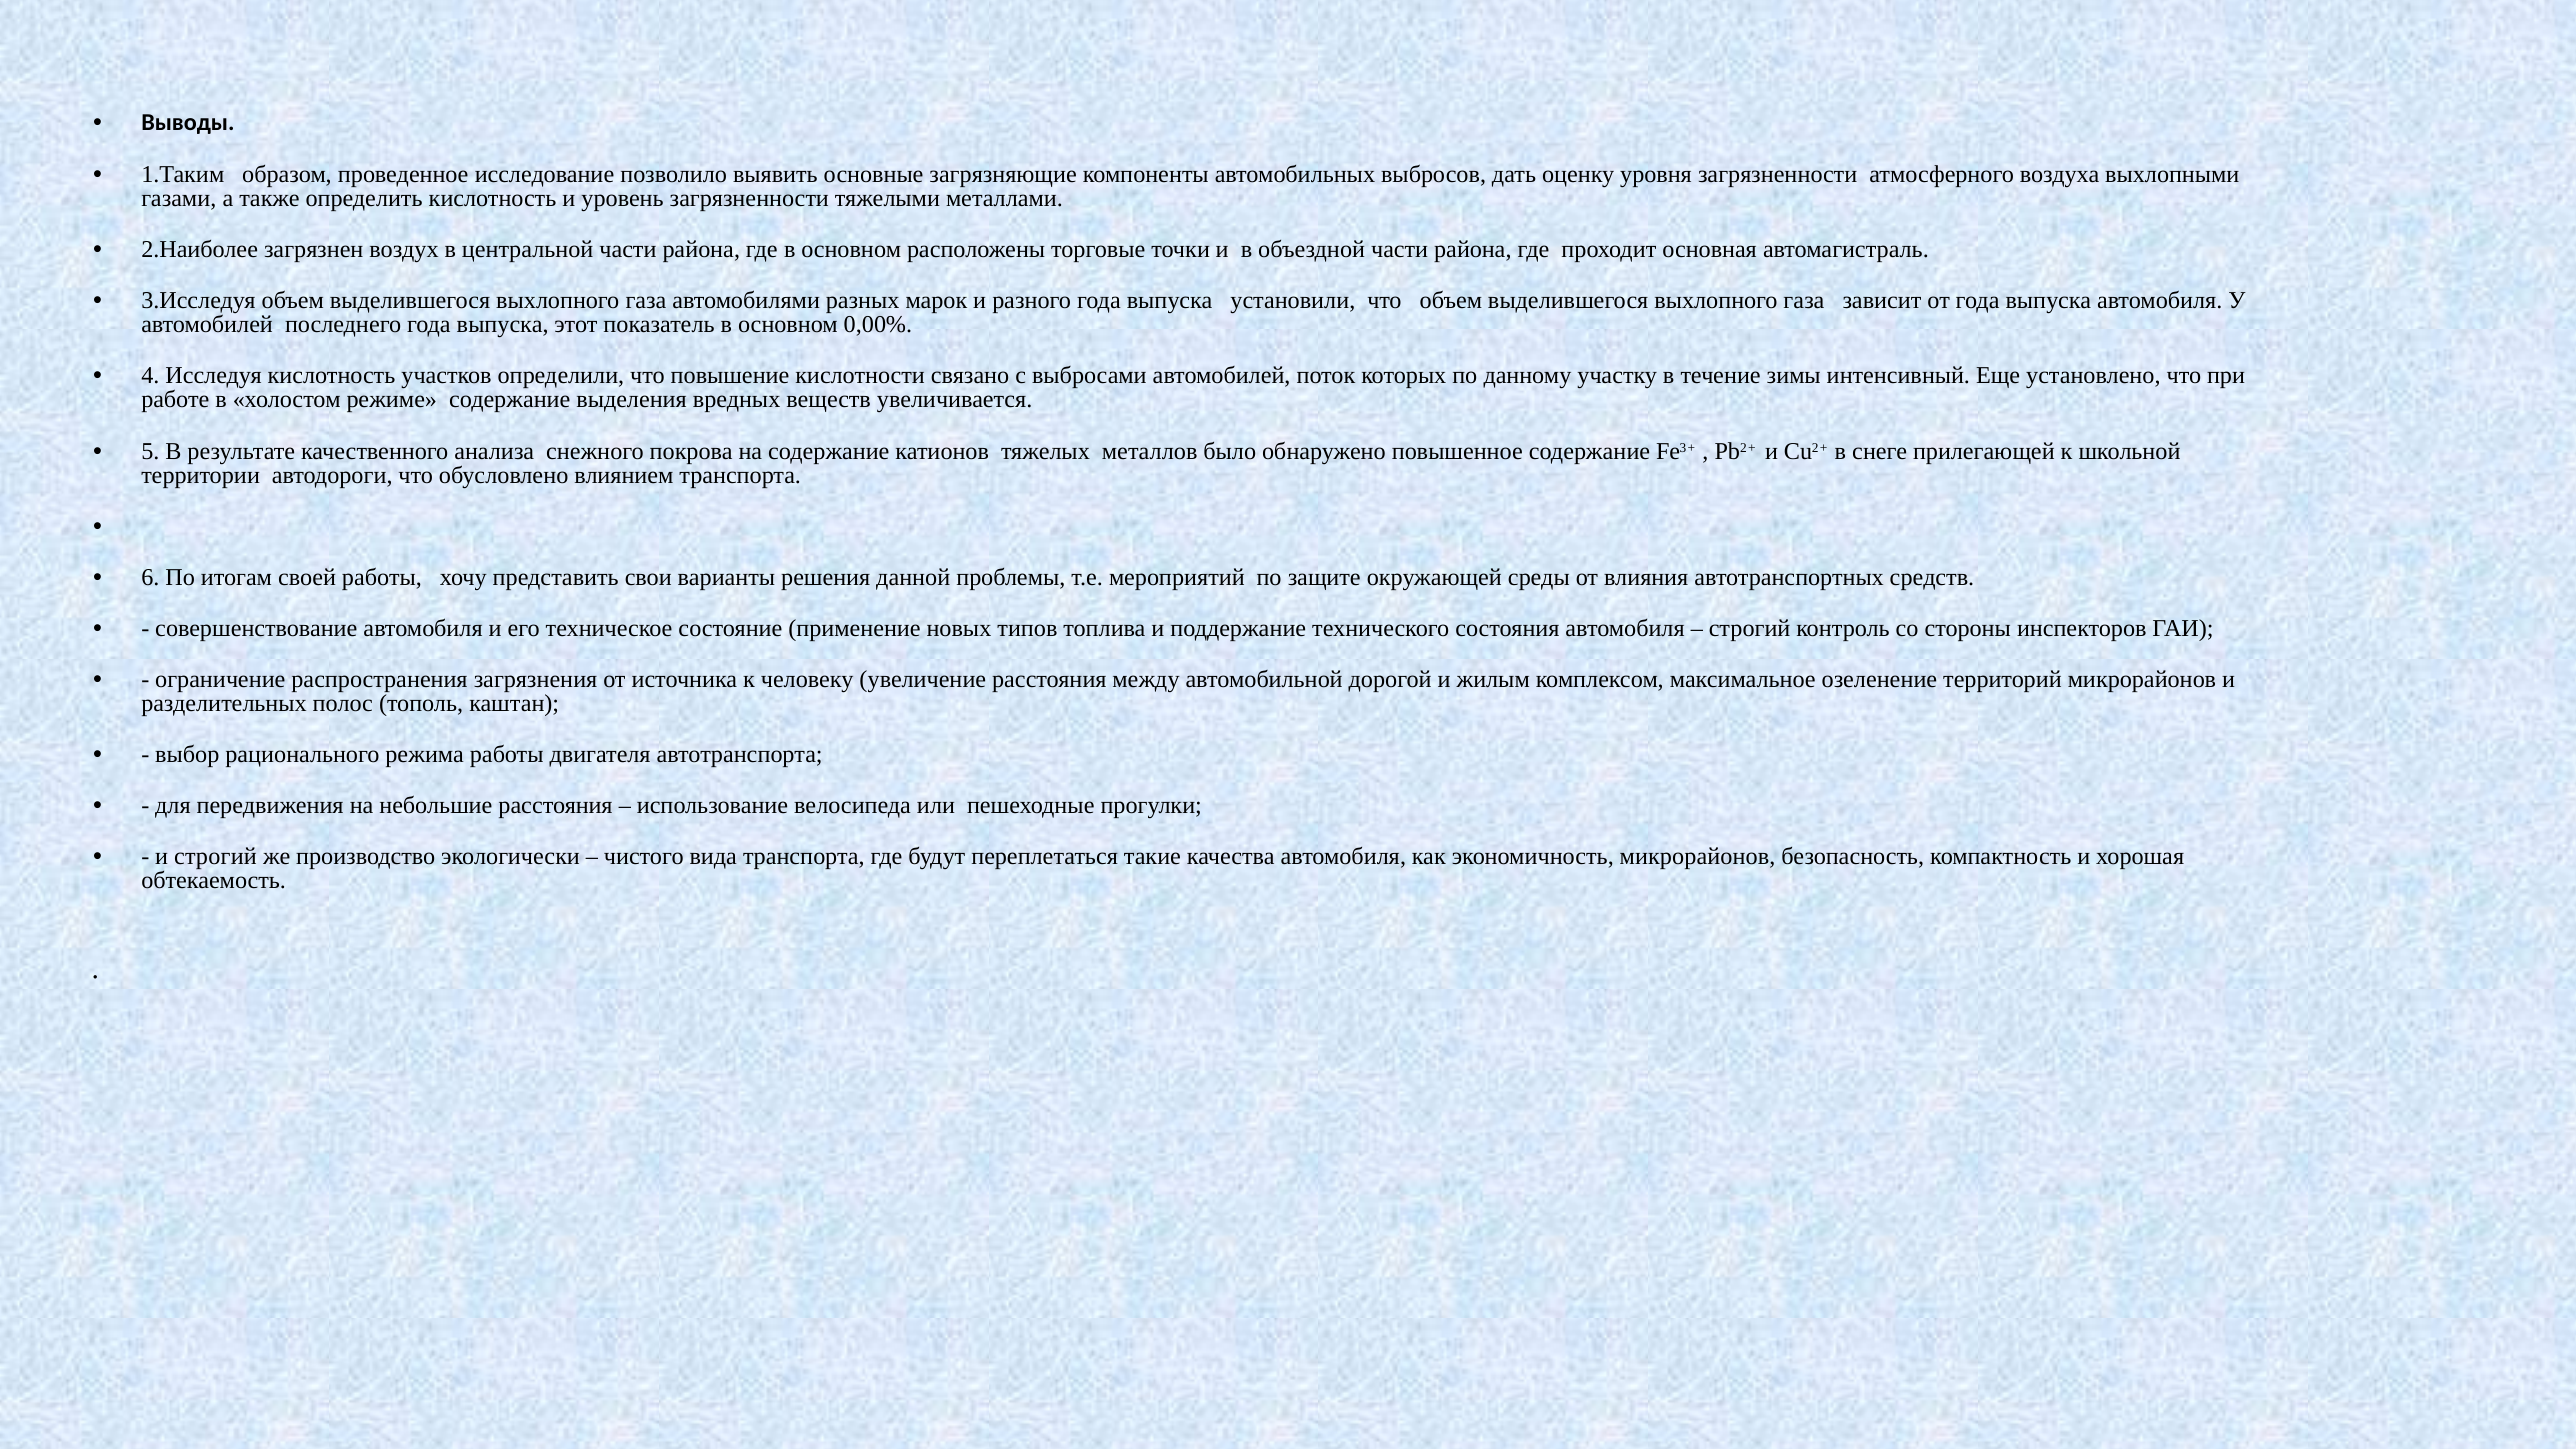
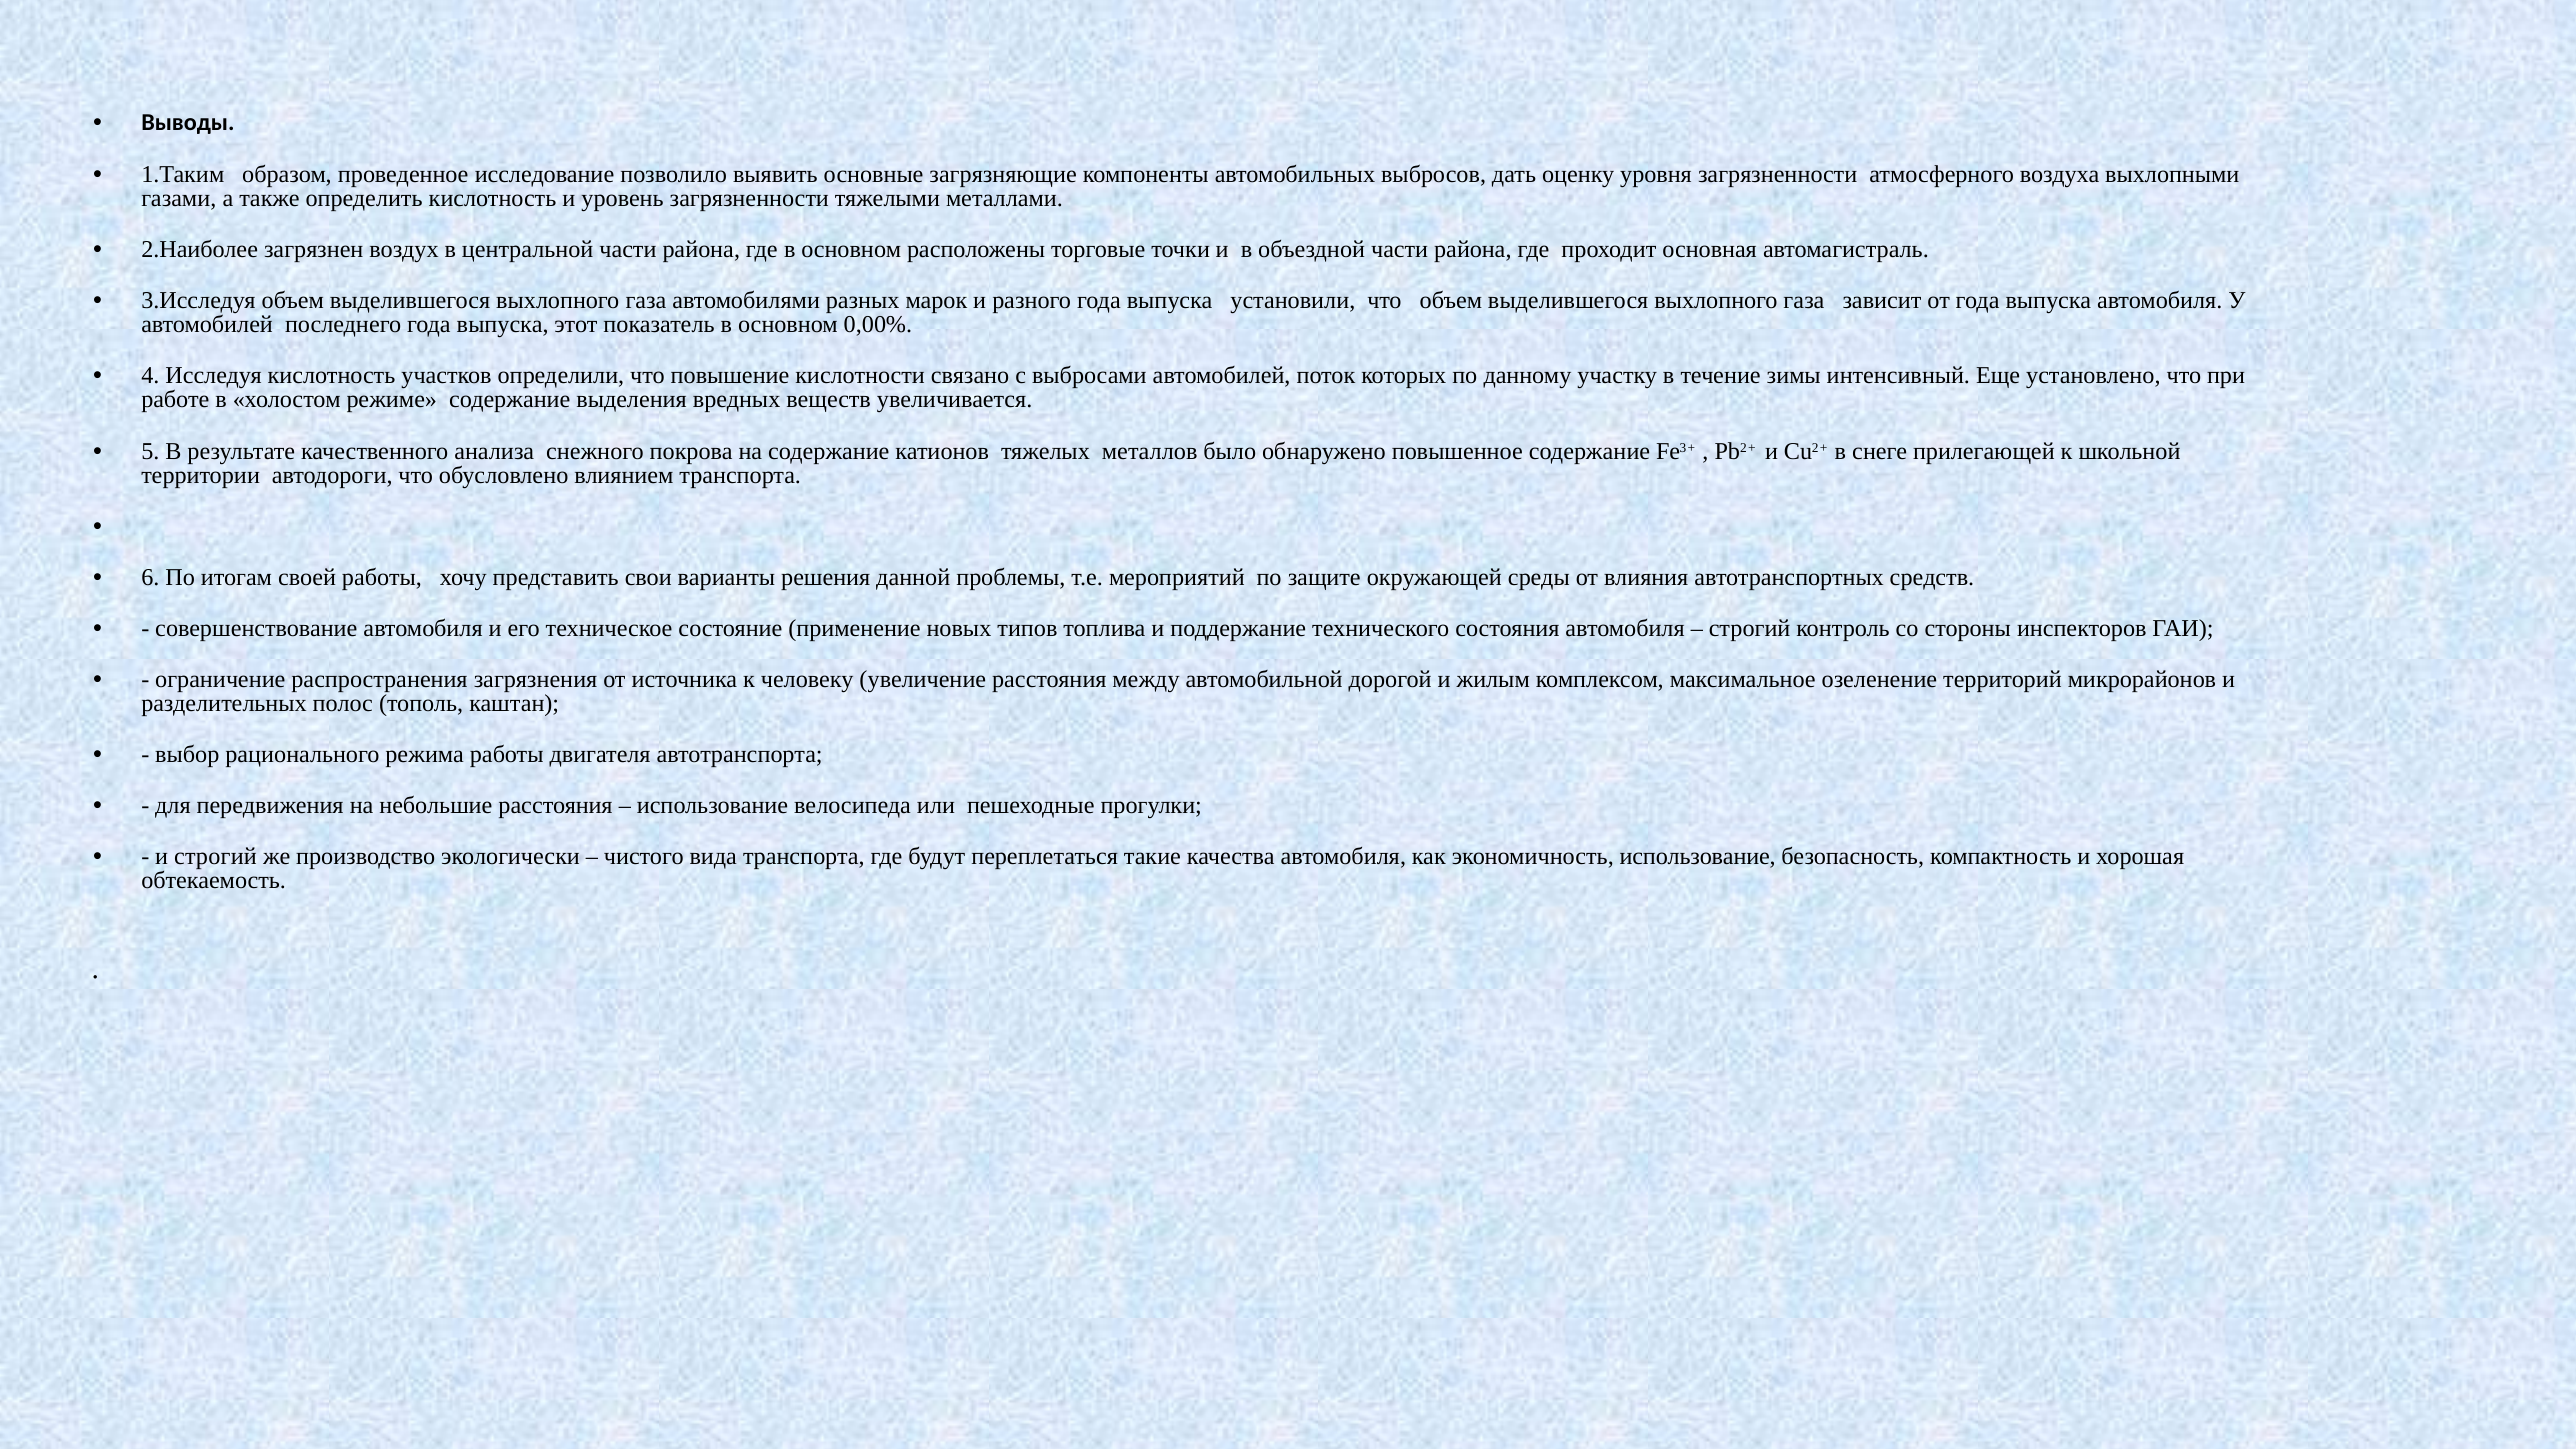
экономичность микрорайонов: микрорайонов -> использование
